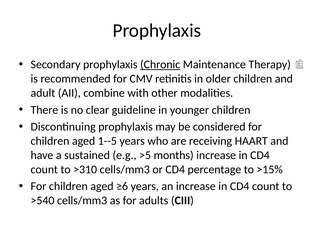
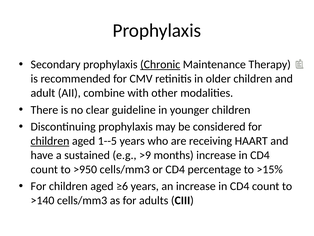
children at (50, 141) underline: none -> present
>5: >5 -> >9
>310: >310 -> >950
>540: >540 -> >140
